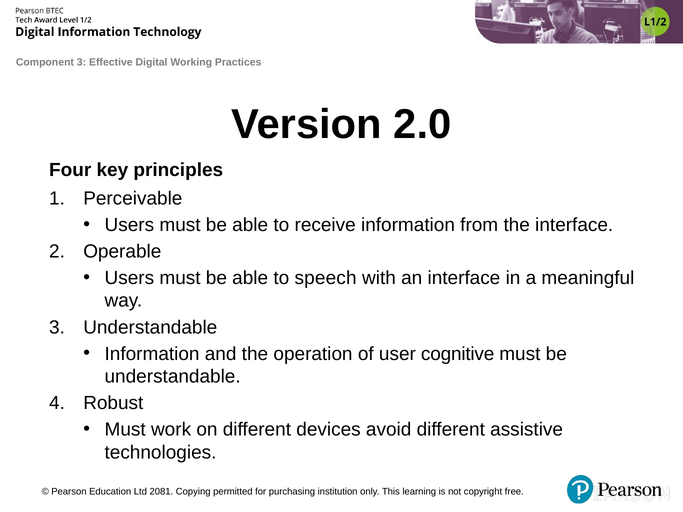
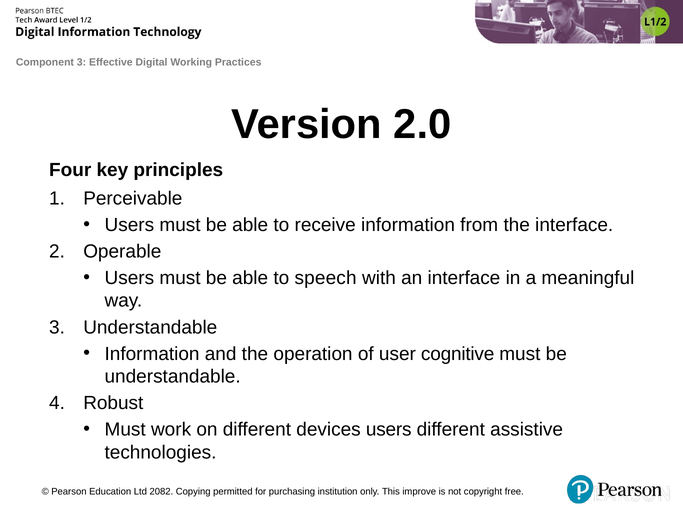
devices avoid: avoid -> users
2081: 2081 -> 2082
learning: learning -> improve
